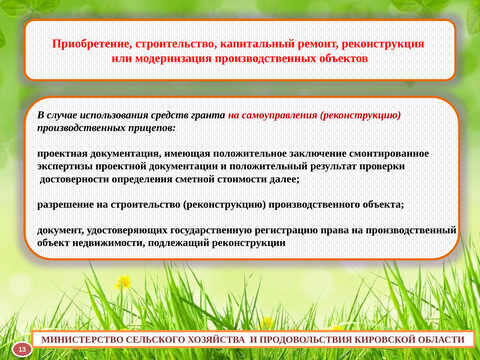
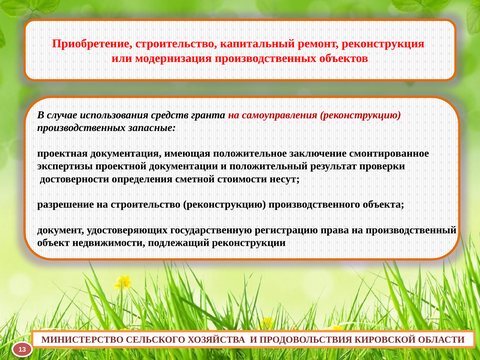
прицепов: прицепов -> запасные
далее: далее -> несут
